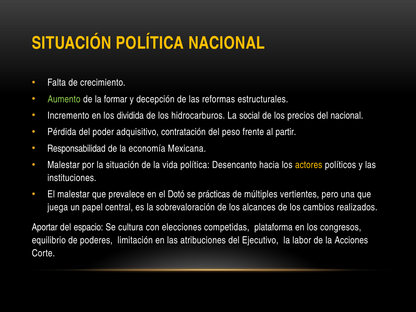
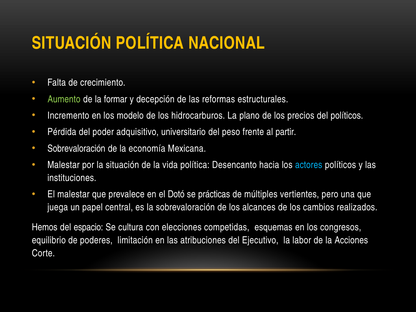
dividida: dividida -> modelo
social: social -> plano
del nacional: nacional -> políticos
contratación: contratación -> universitario
Responsabilidad at (76, 148): Responsabilidad -> Sobrevaloración
actores colour: yellow -> light blue
Aportar: Aportar -> Hemos
plataforma: plataforma -> esquemas
